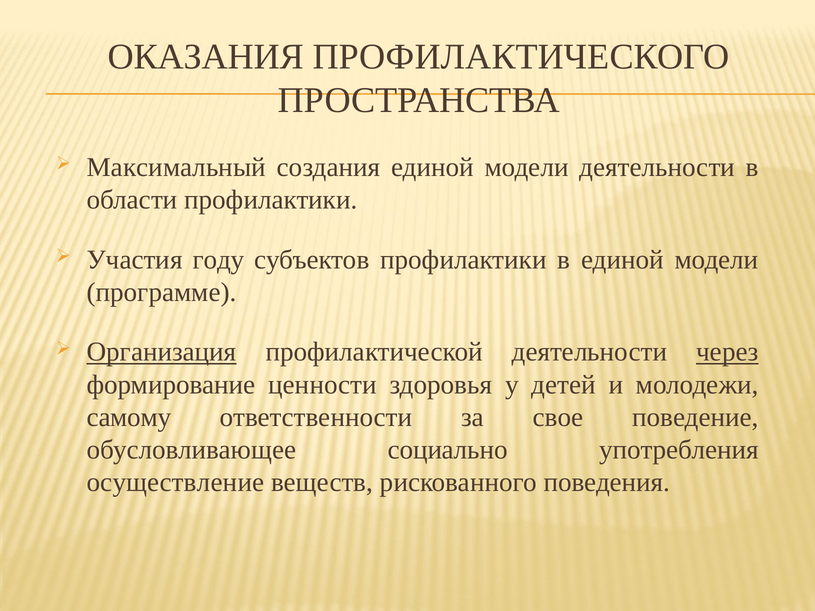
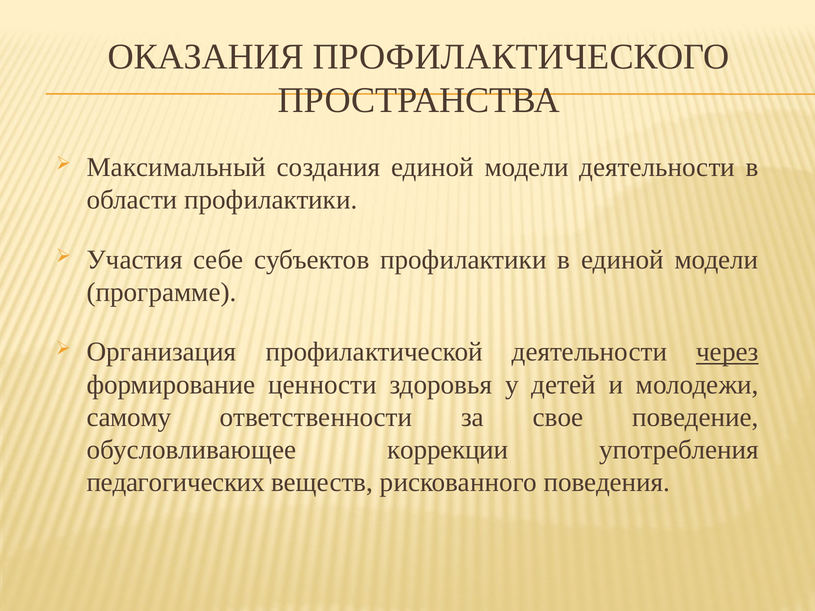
году: году -> себе
Организация underline: present -> none
социально: социально -> коррекции
осуществление: осуществление -> педагогических
